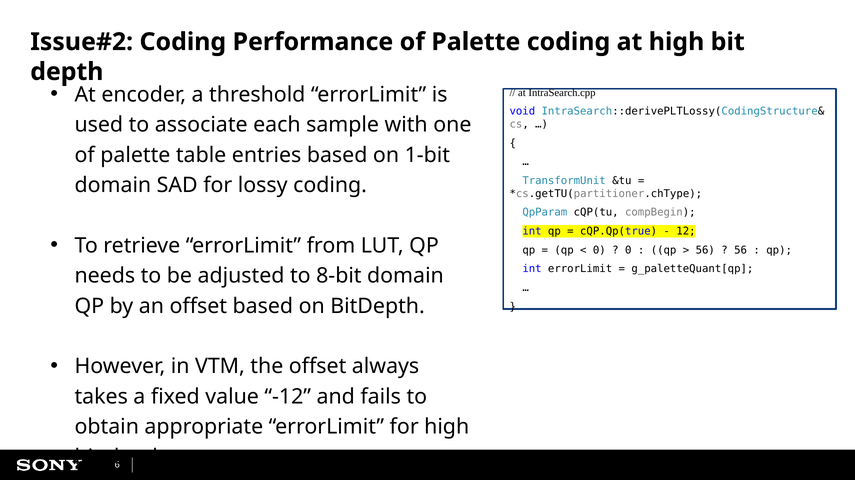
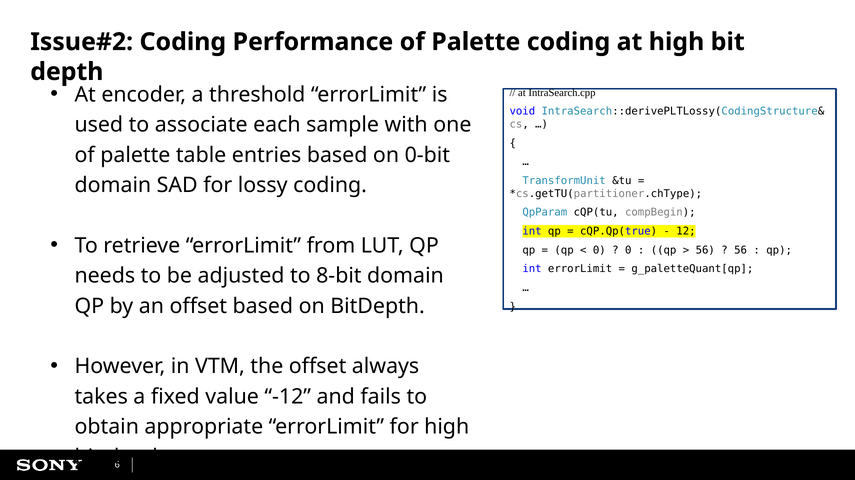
1-bit: 1-bit -> 0-bit
